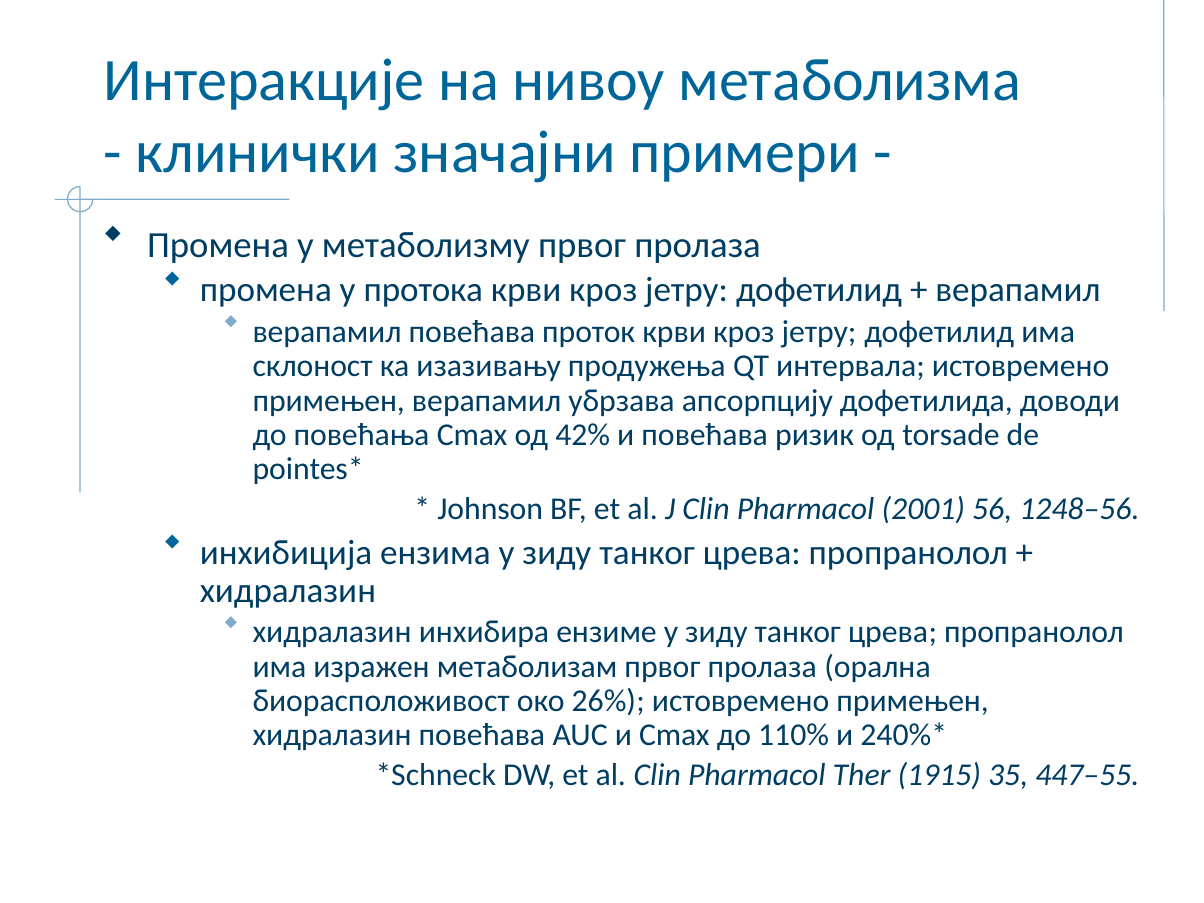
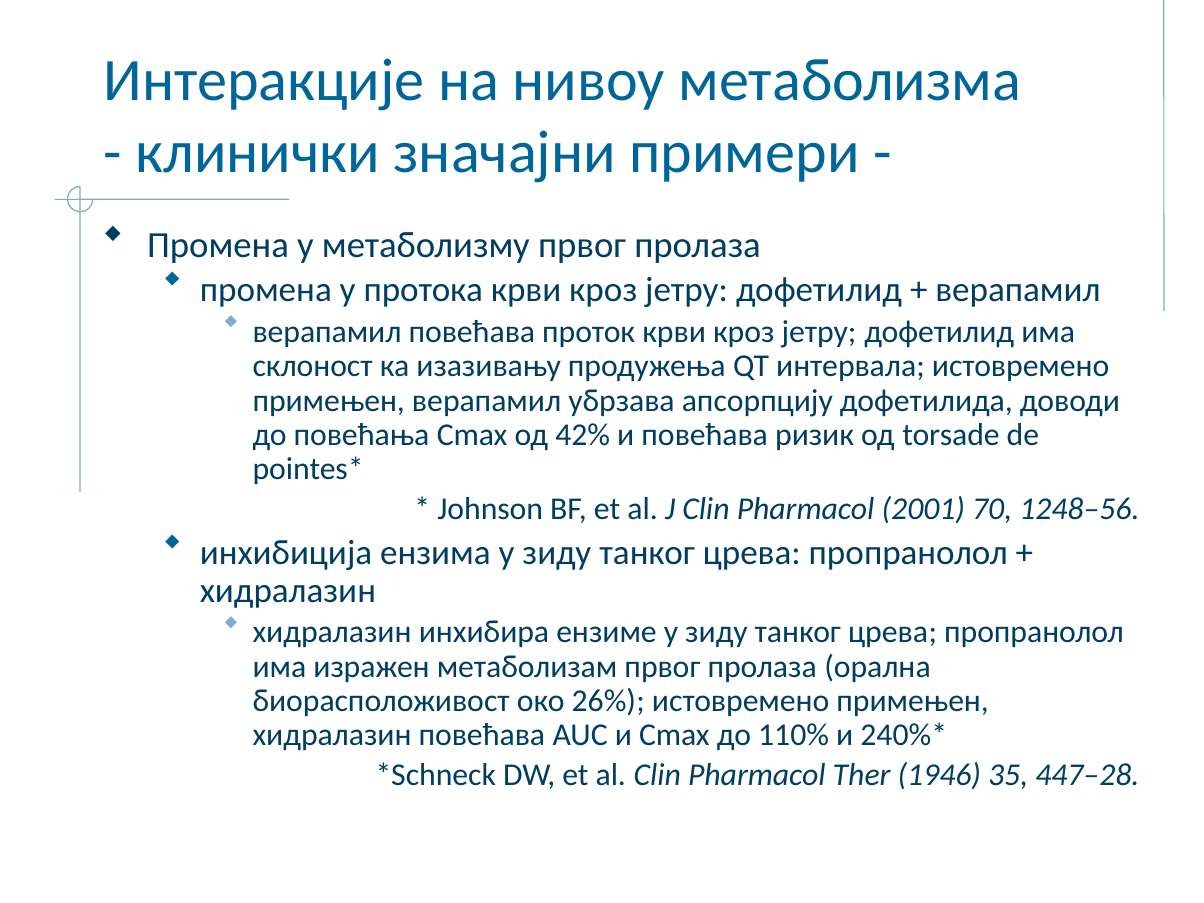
56: 56 -> 70
1915: 1915 -> 1946
447–55: 447–55 -> 447–28
